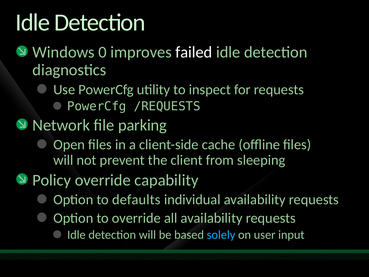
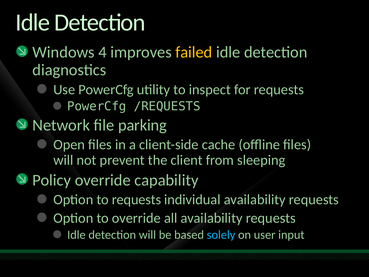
0: 0 -> 4
failed colour: white -> yellow
to defaults: defaults -> requests
